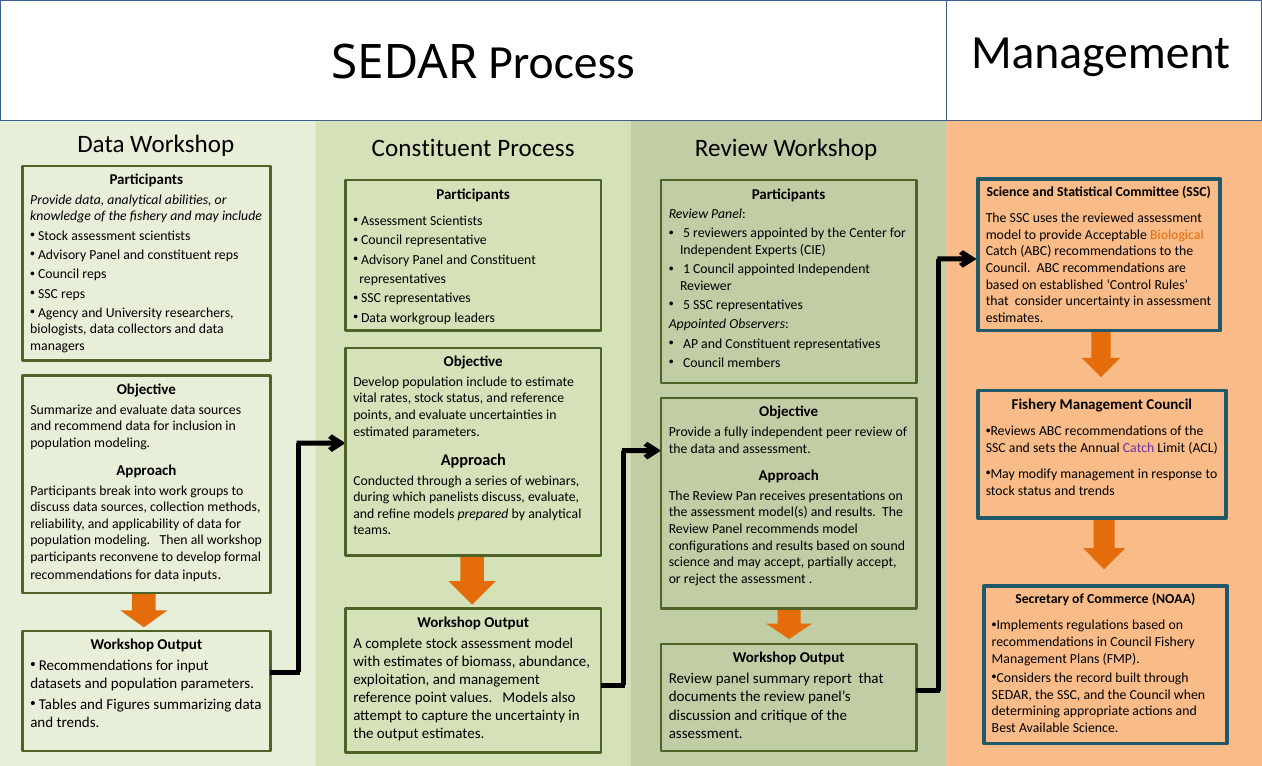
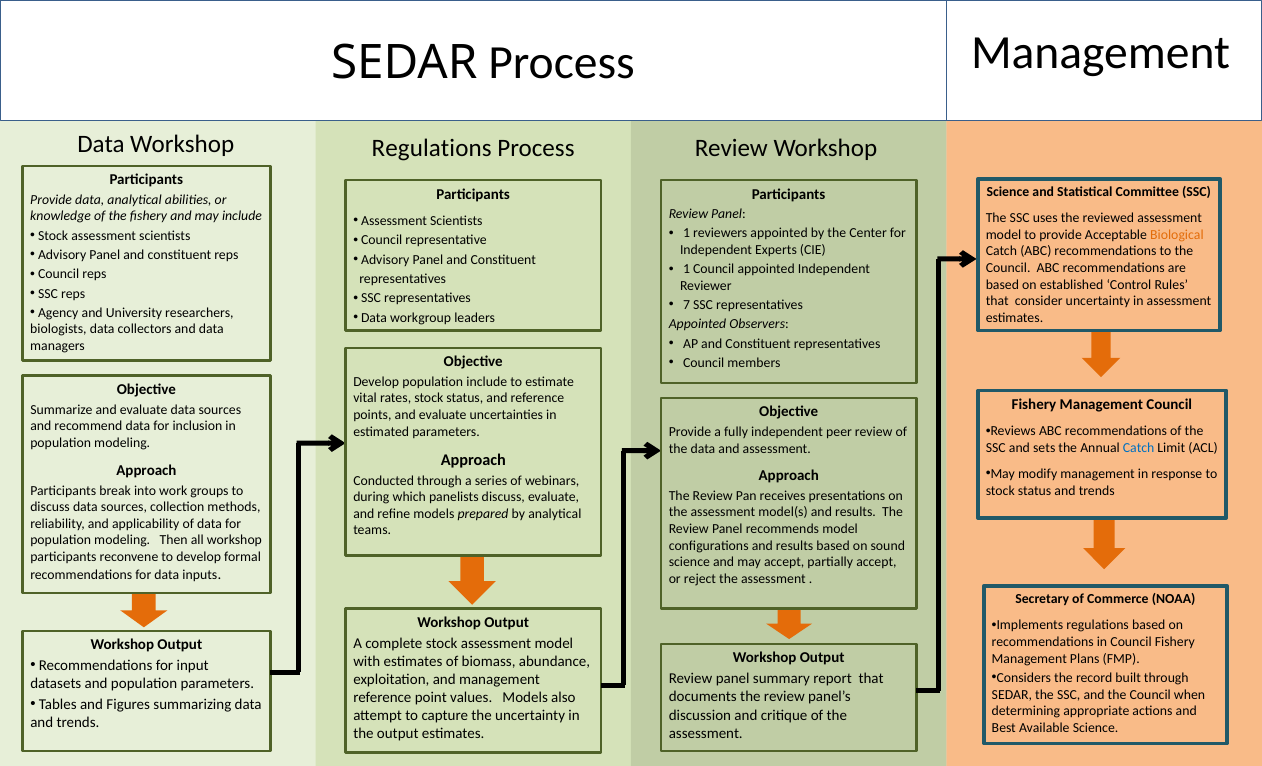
Workshop Constituent: Constituent -> Regulations
5 at (687, 233): 5 -> 1
5 at (687, 305): 5 -> 7
Catch at (1139, 448) colour: purple -> blue
